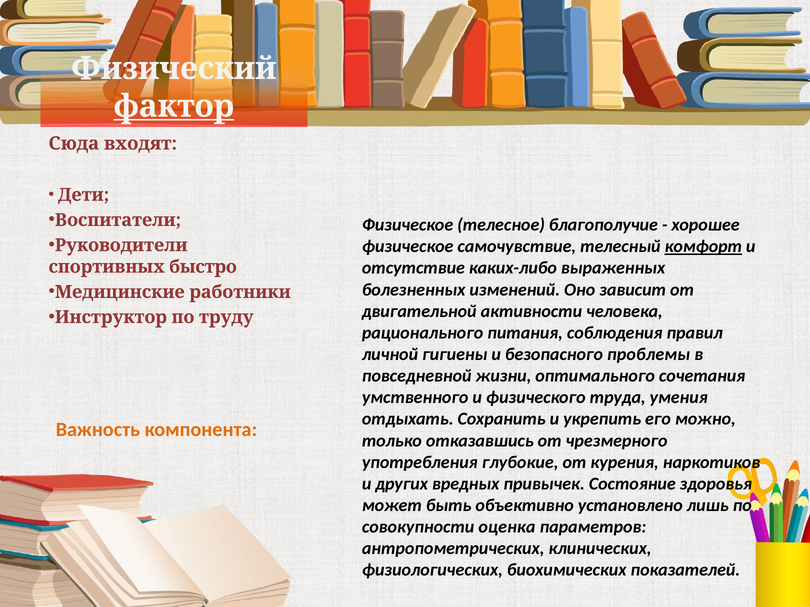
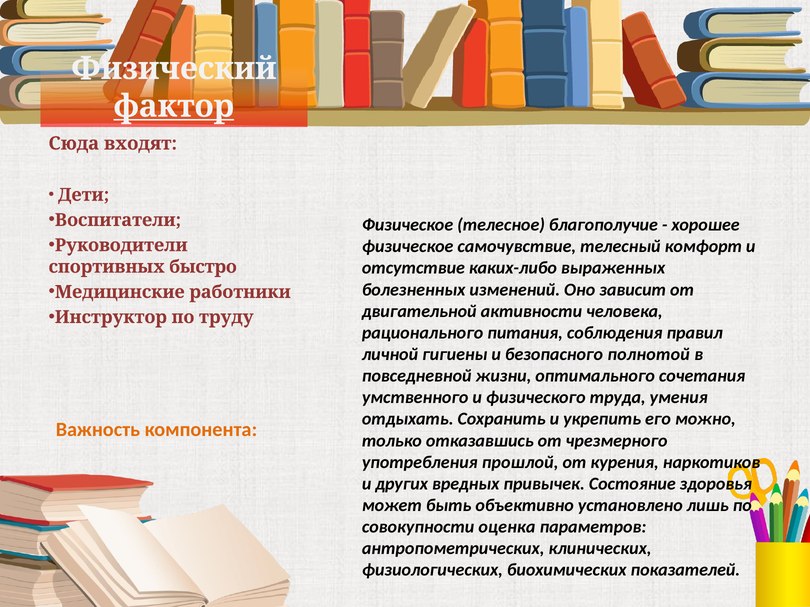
комфорт underline: present -> none
проблемы: проблемы -> полнотой
глубокие: глубокие -> прошлой
